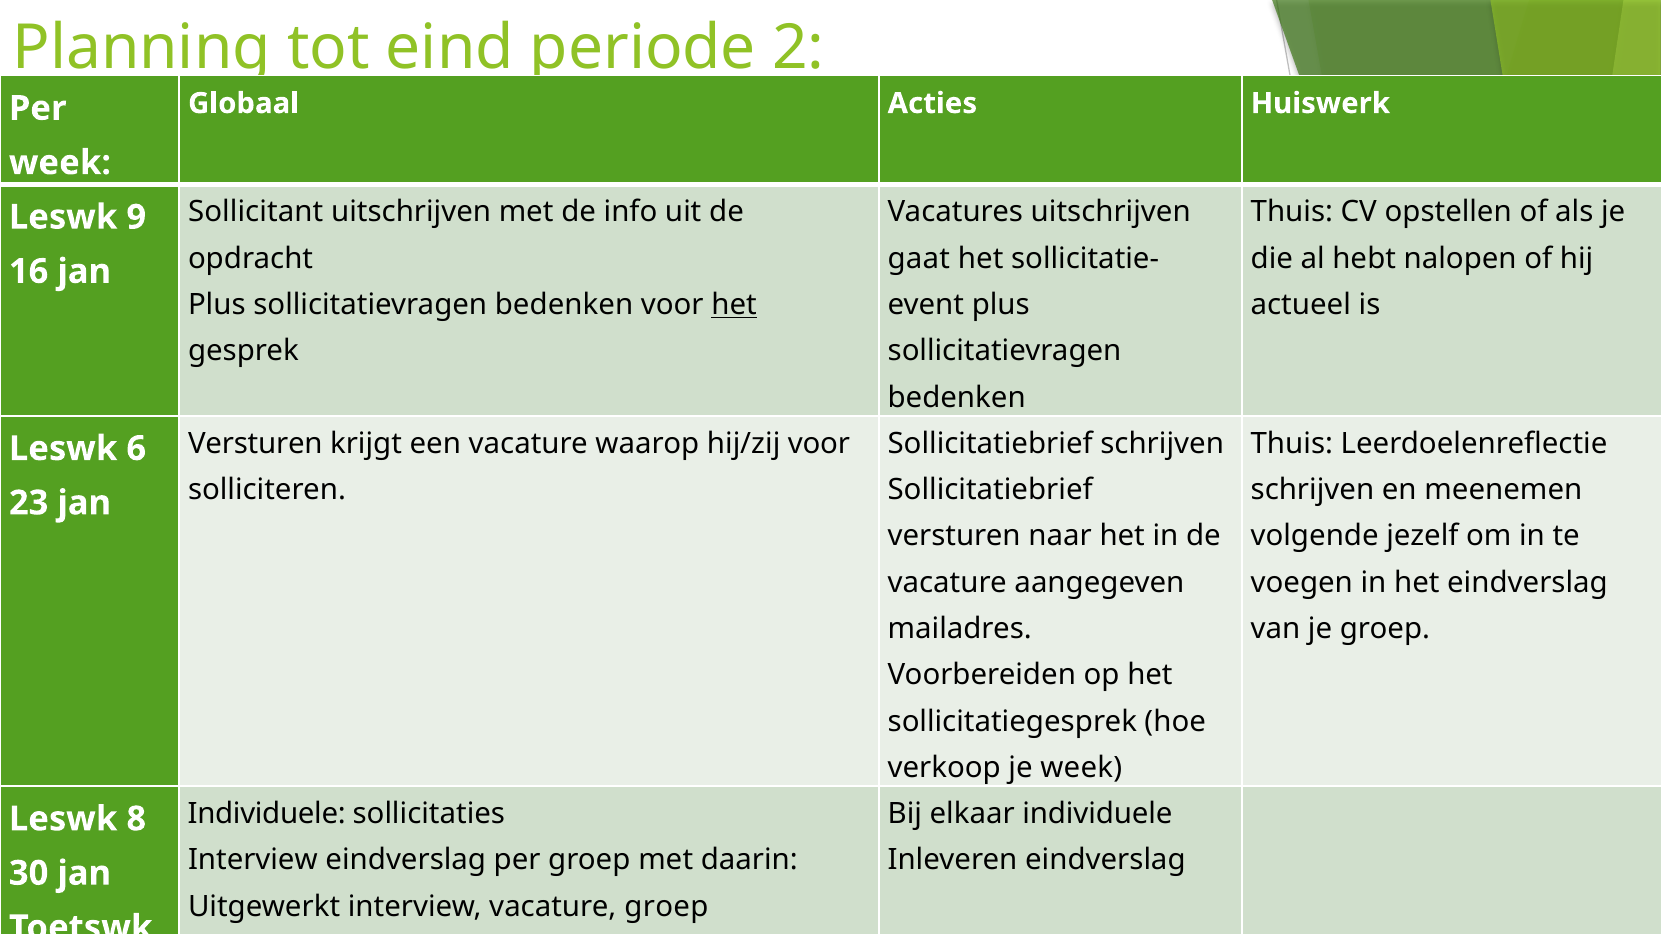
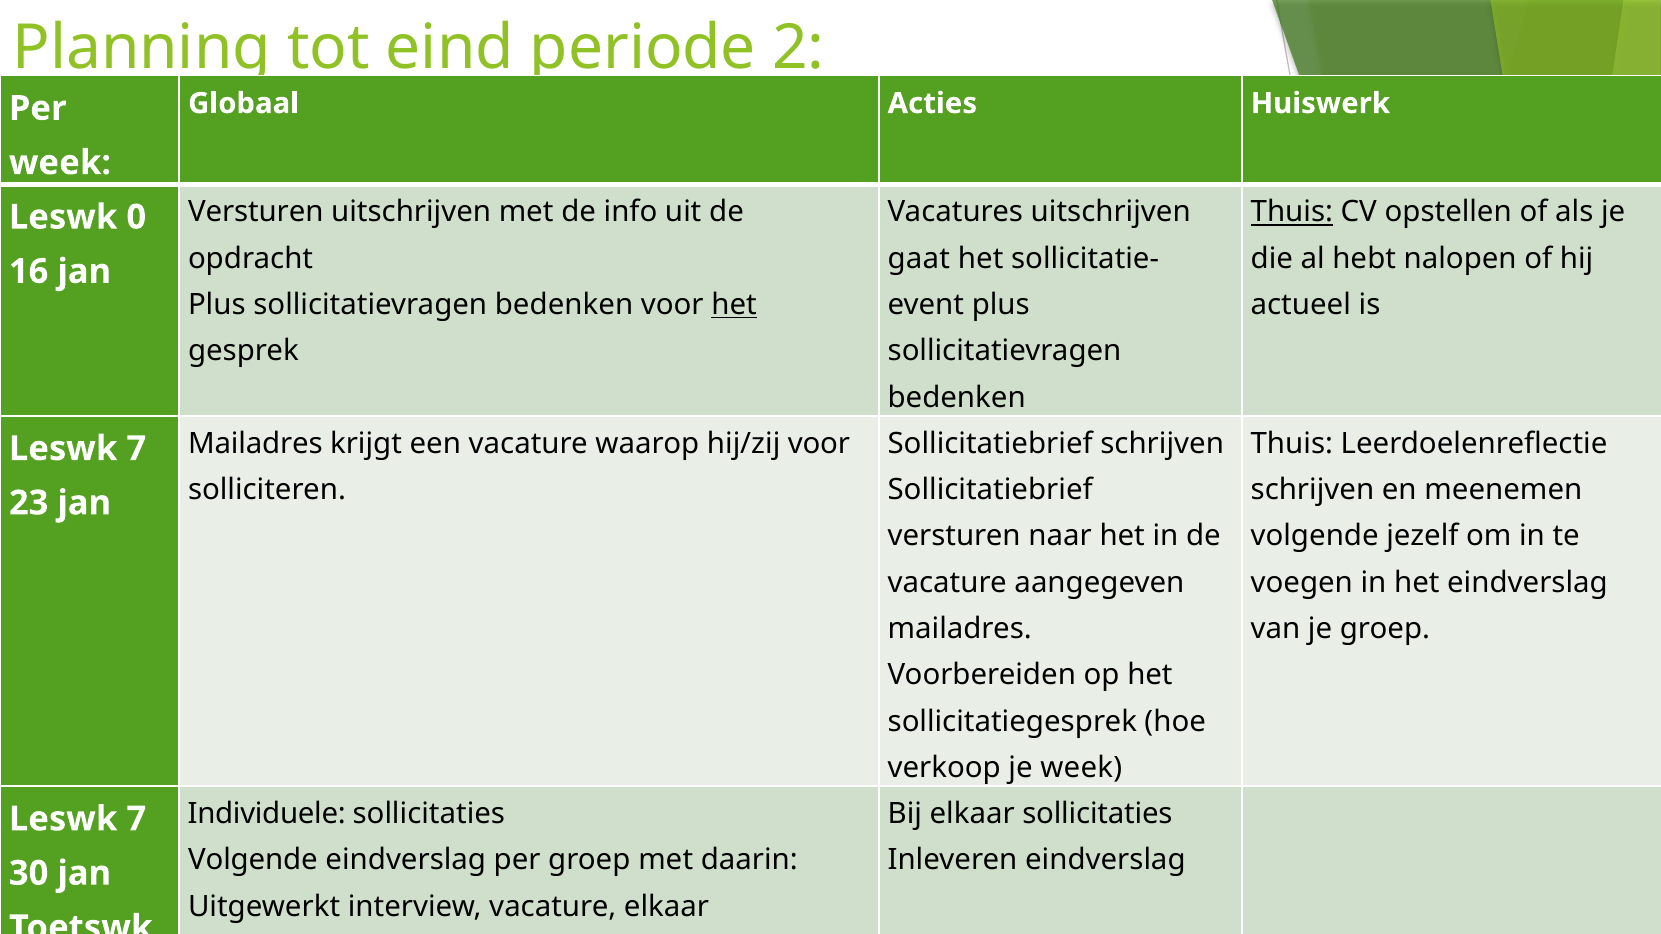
Sollicitant at (256, 212): Sollicitant -> Versturen
Thuis at (1292, 212) underline: none -> present
9: 9 -> 0
Versturen at (255, 444): Versturen -> Mailadres
6 at (136, 449): 6 -> 7
elkaar individuele: individuele -> sollicitaties
8 at (136, 819): 8 -> 7
Interview at (253, 861): Interview -> Volgende
vacature groep: groep -> elkaar
